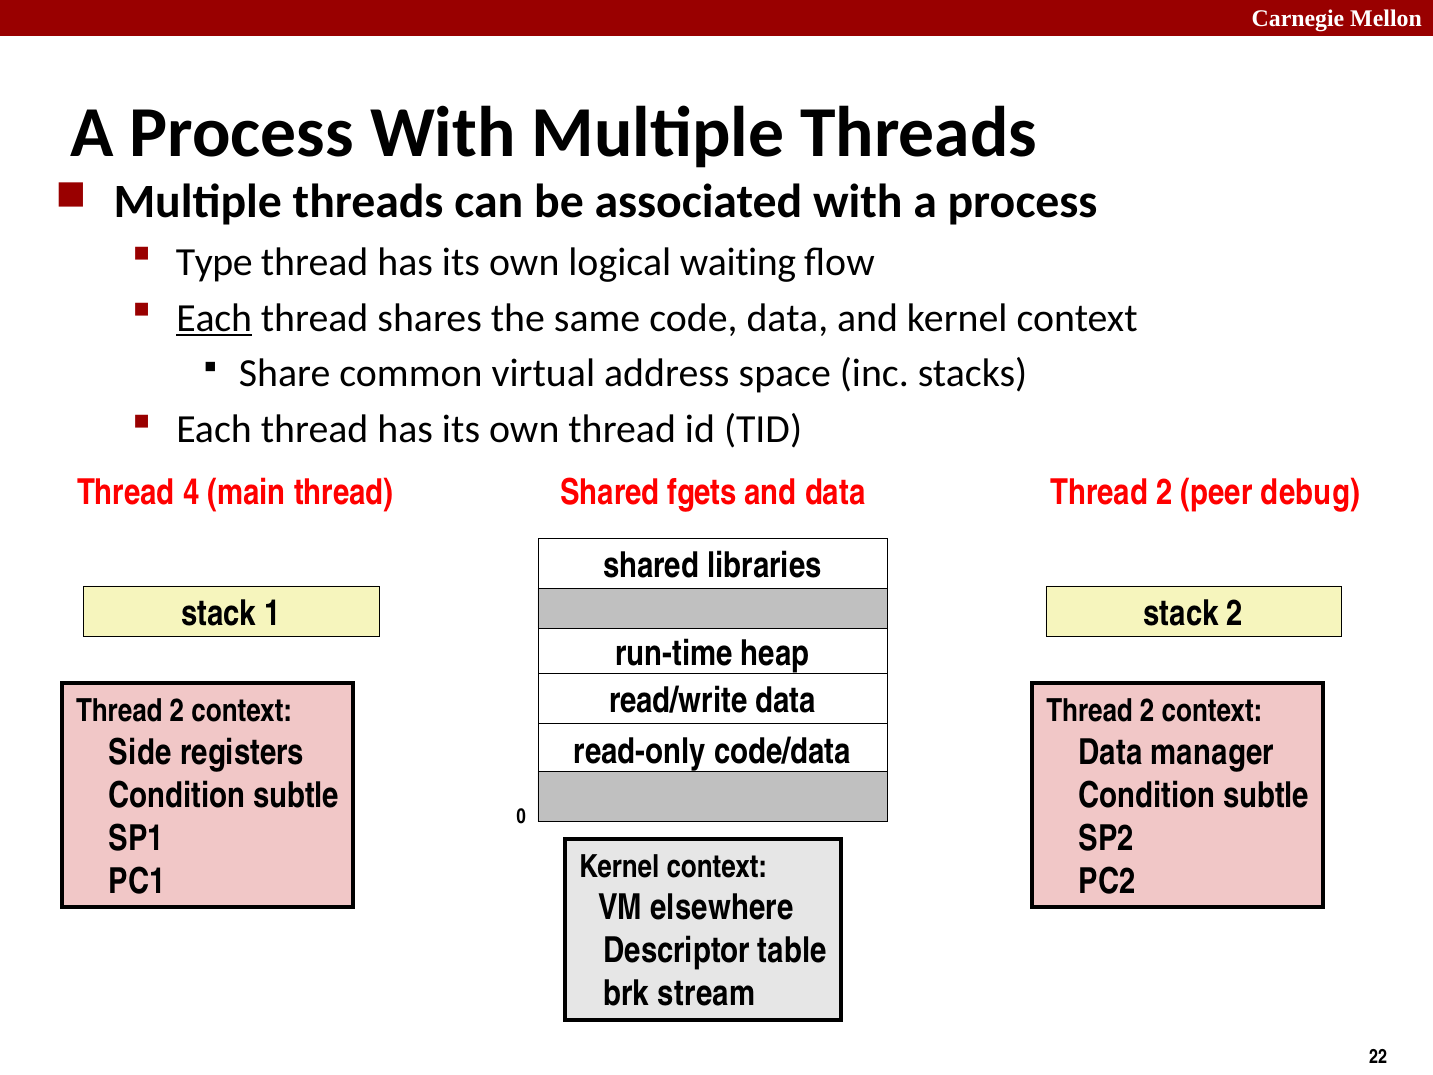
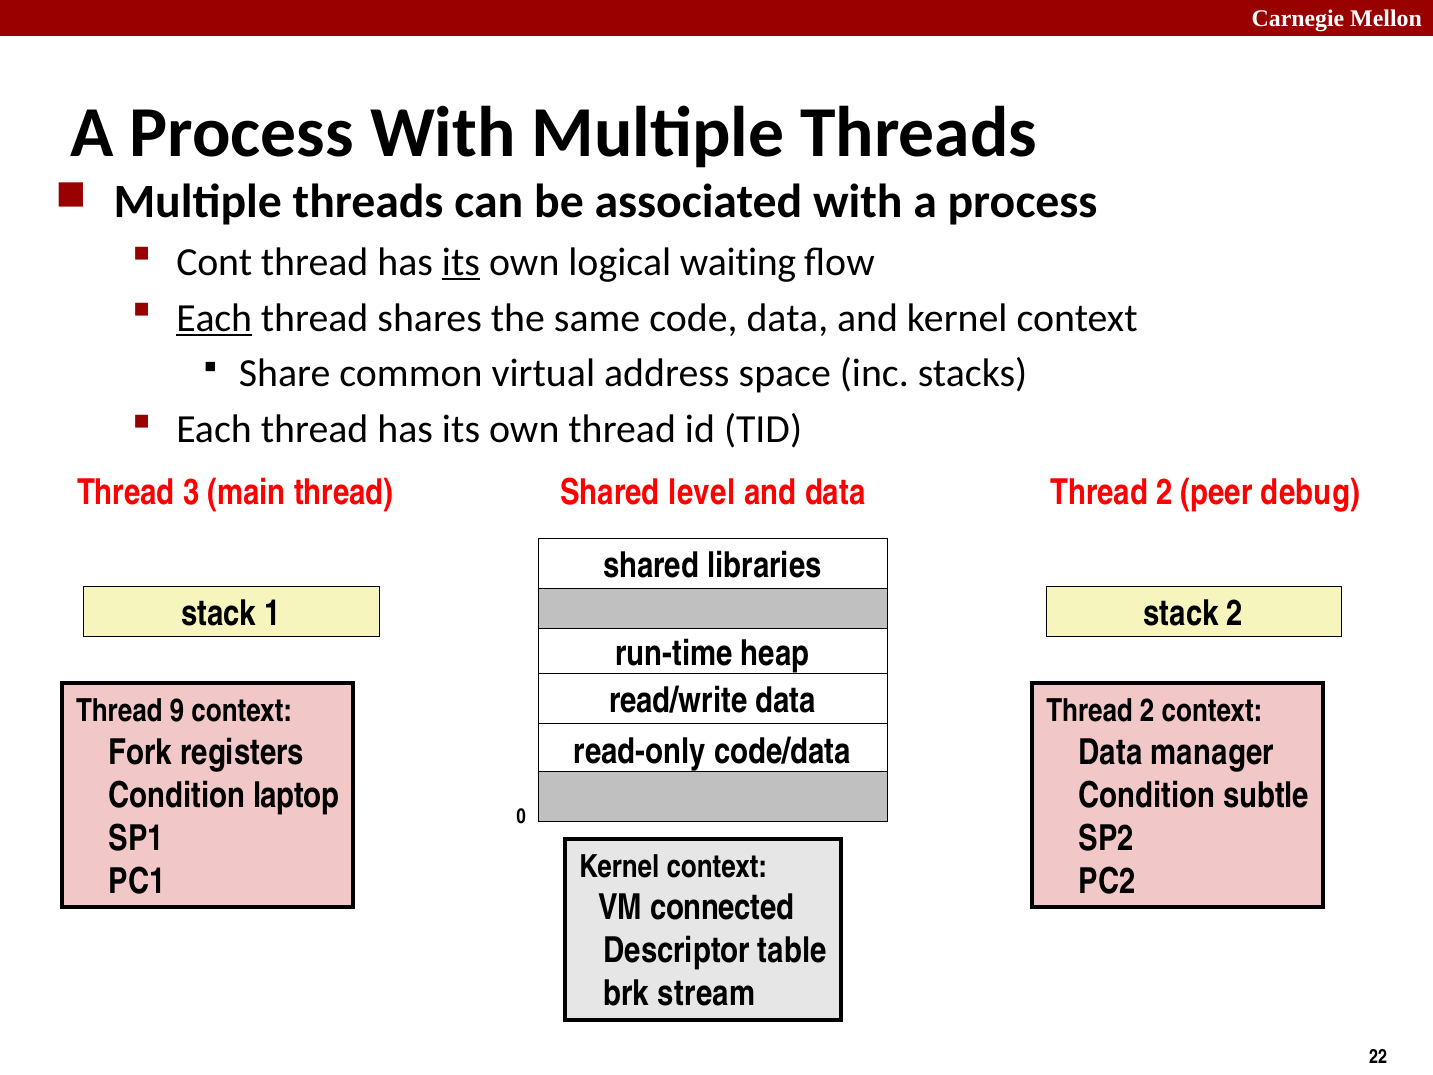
Type: Type -> Cont
its at (461, 262) underline: none -> present
4: 4 -> 3
fgets: fgets -> level
2 at (177, 711): 2 -> 9
Side: Side -> Fork
subtle at (296, 795): subtle -> laptop
elsewhere: elsewhere -> connected
